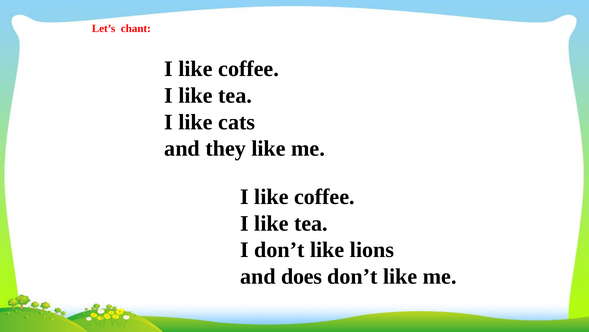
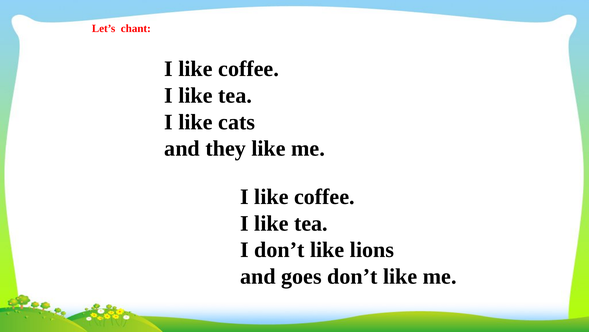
does: does -> goes
